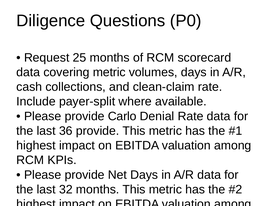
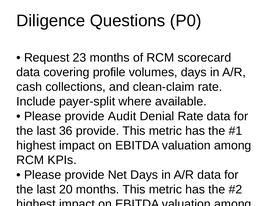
25: 25 -> 23
covering metric: metric -> profile
Carlo: Carlo -> Audit
32: 32 -> 20
